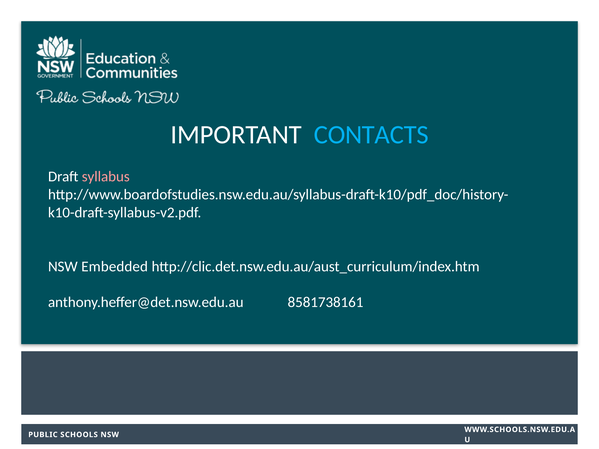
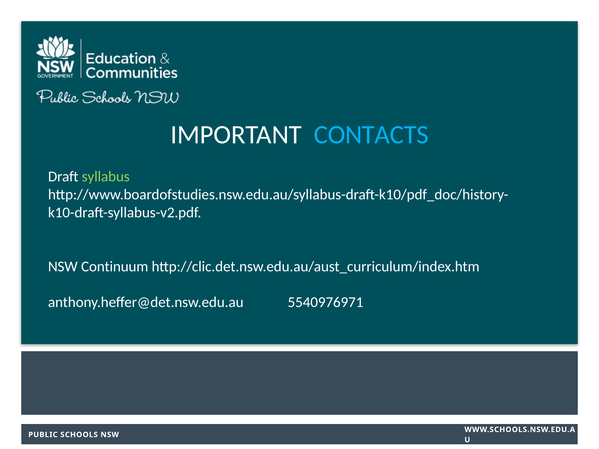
syllabus colour: pink -> light green
Embedded: Embedded -> Continuum
8581738161: 8581738161 -> 5540976971
